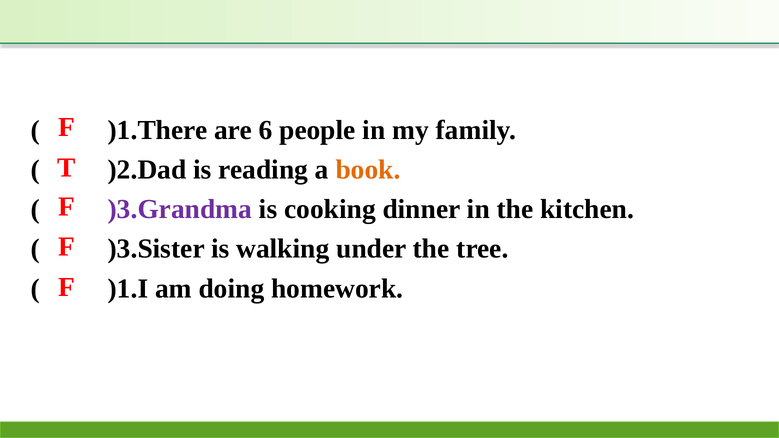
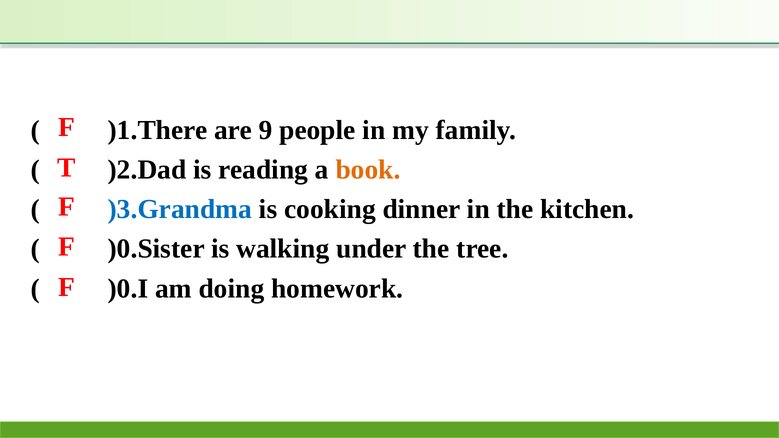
6: 6 -> 9
)3.Grandma colour: purple -> blue
)3.Sister: )3.Sister -> )0.Sister
)1.I: )1.I -> )0.I
